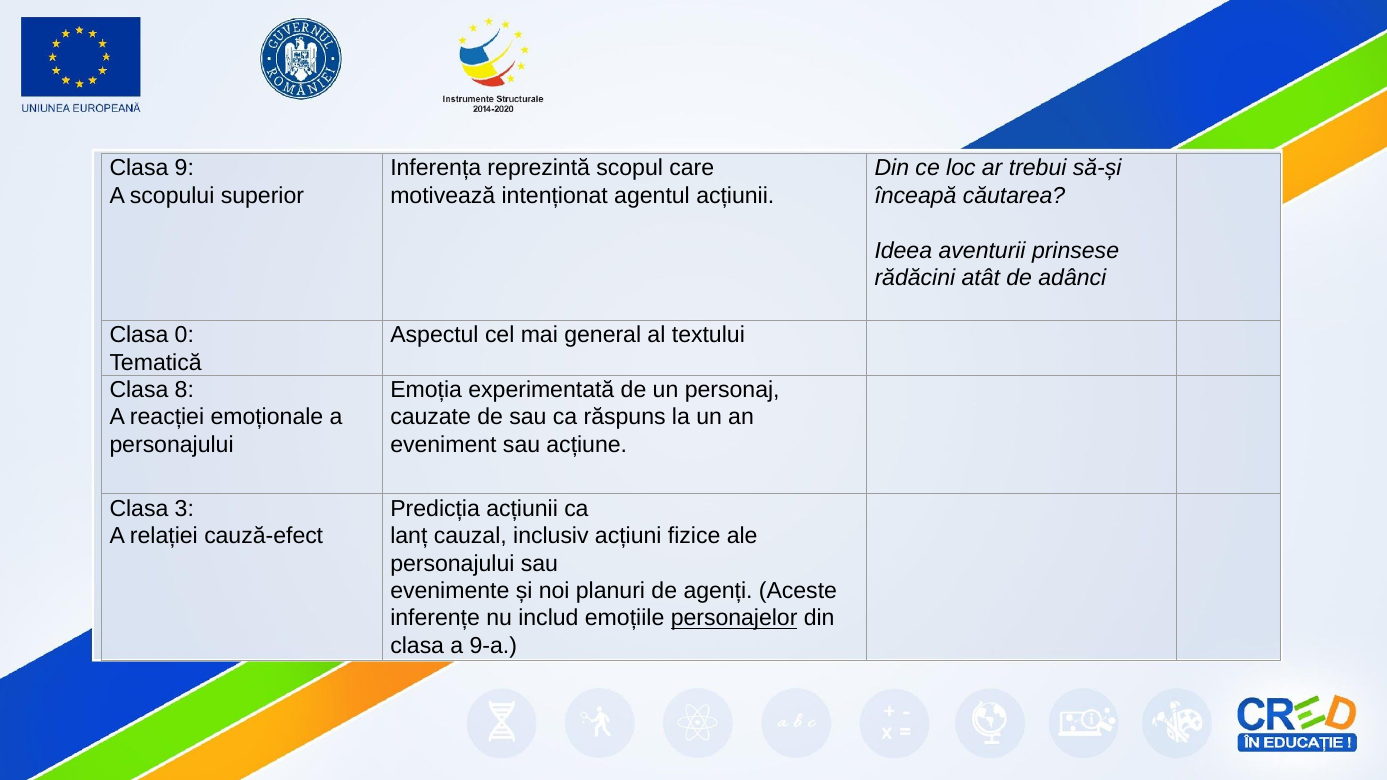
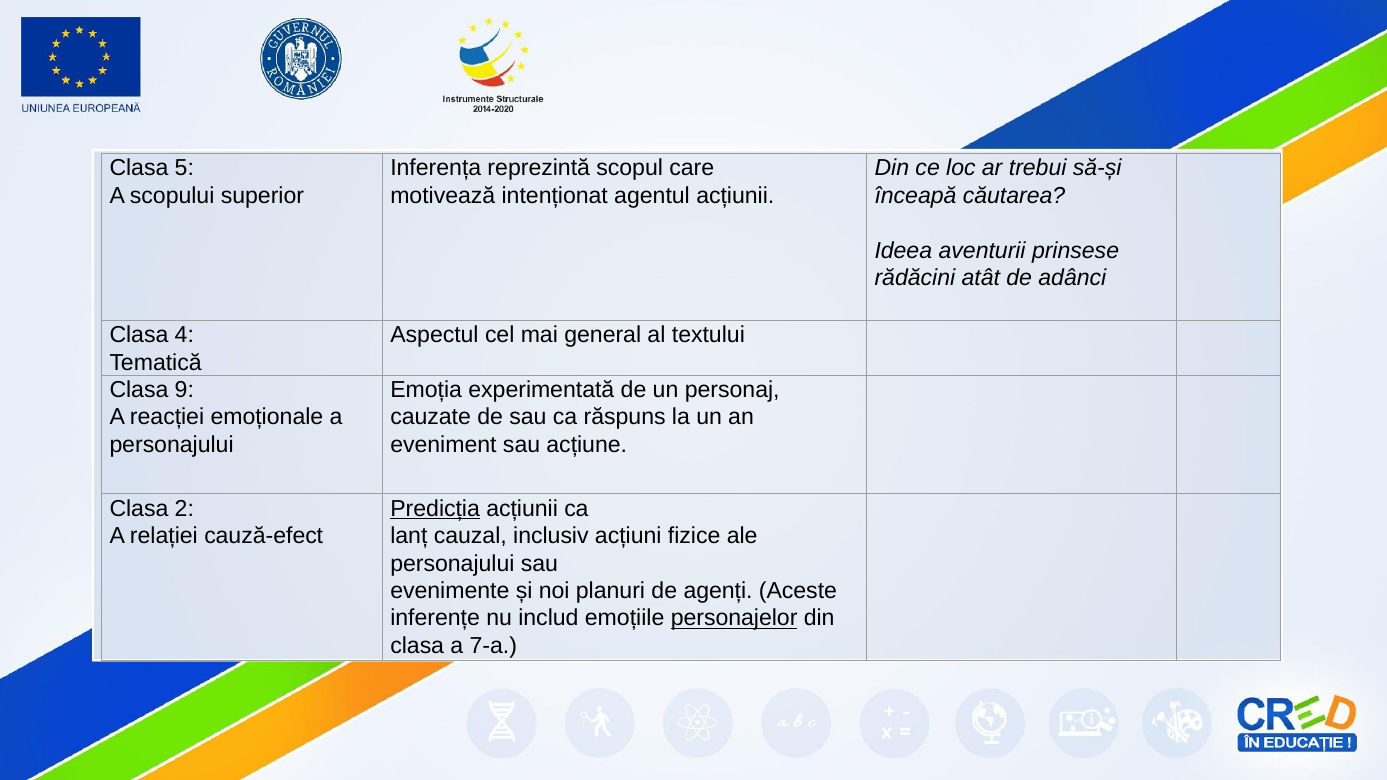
9: 9 -> 5
0: 0 -> 4
8: 8 -> 9
3: 3 -> 2
Predicția underline: none -> present
9-a: 9-a -> 7-a
